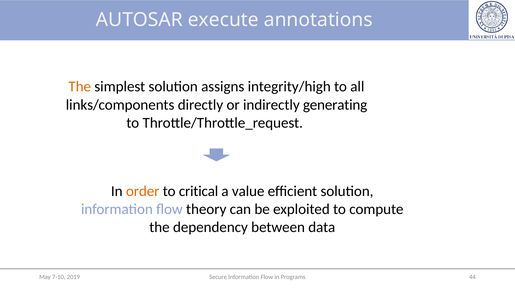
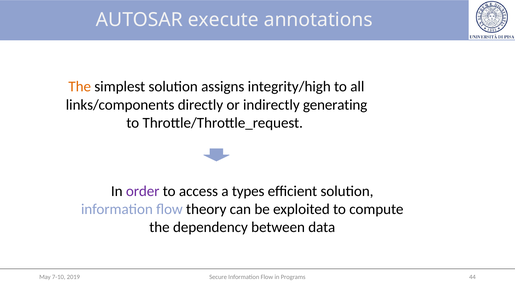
order colour: orange -> purple
critical: critical -> access
value: value -> types
